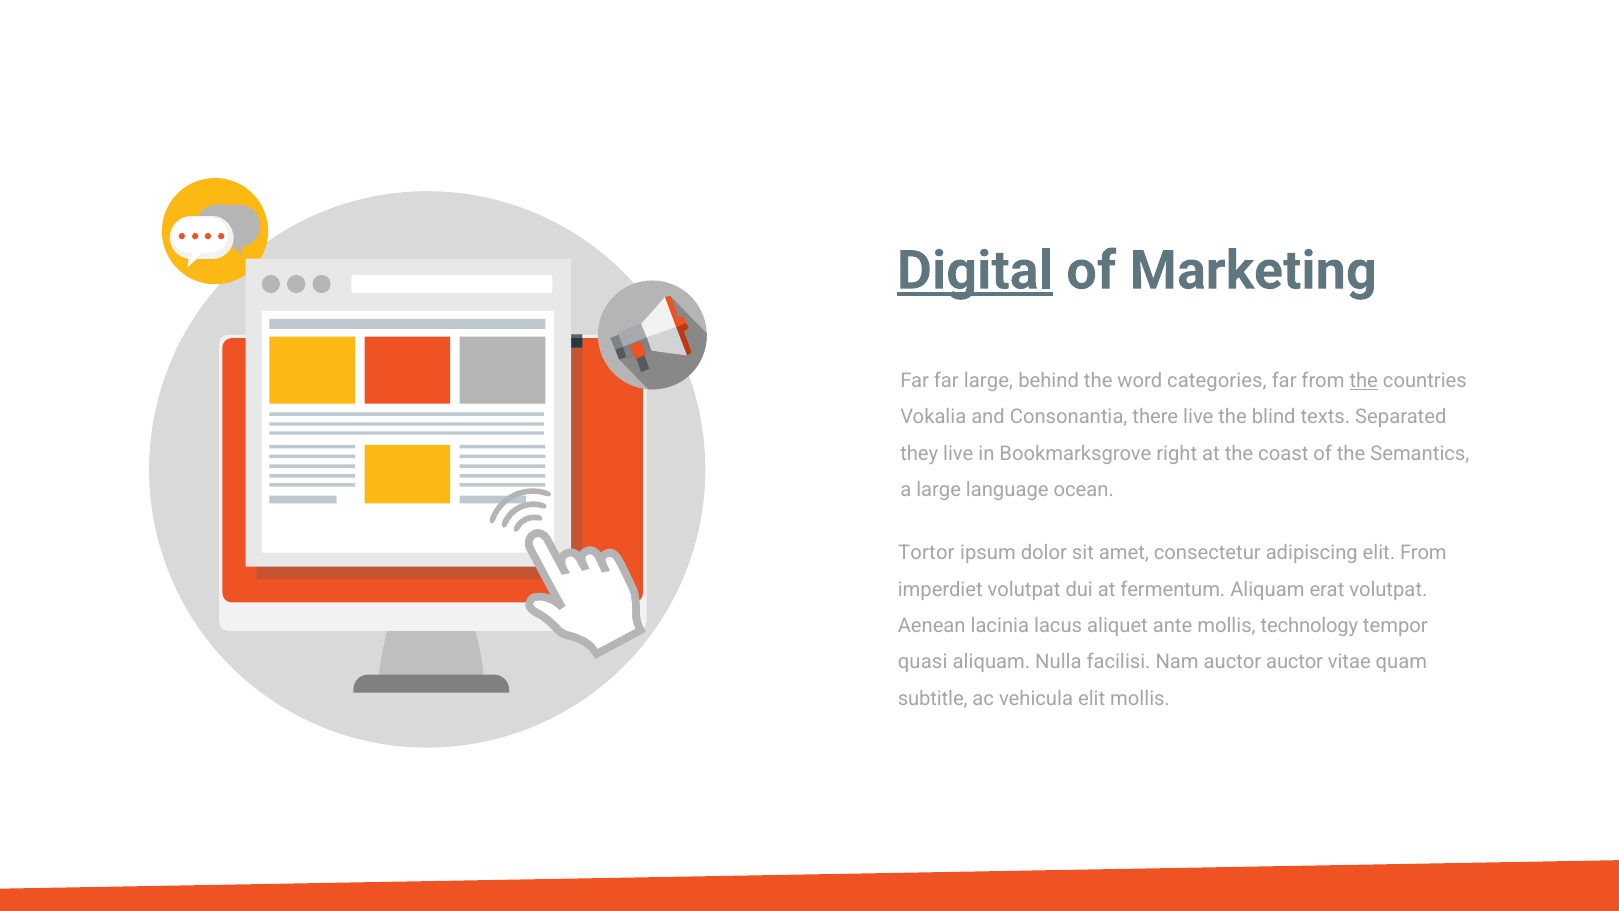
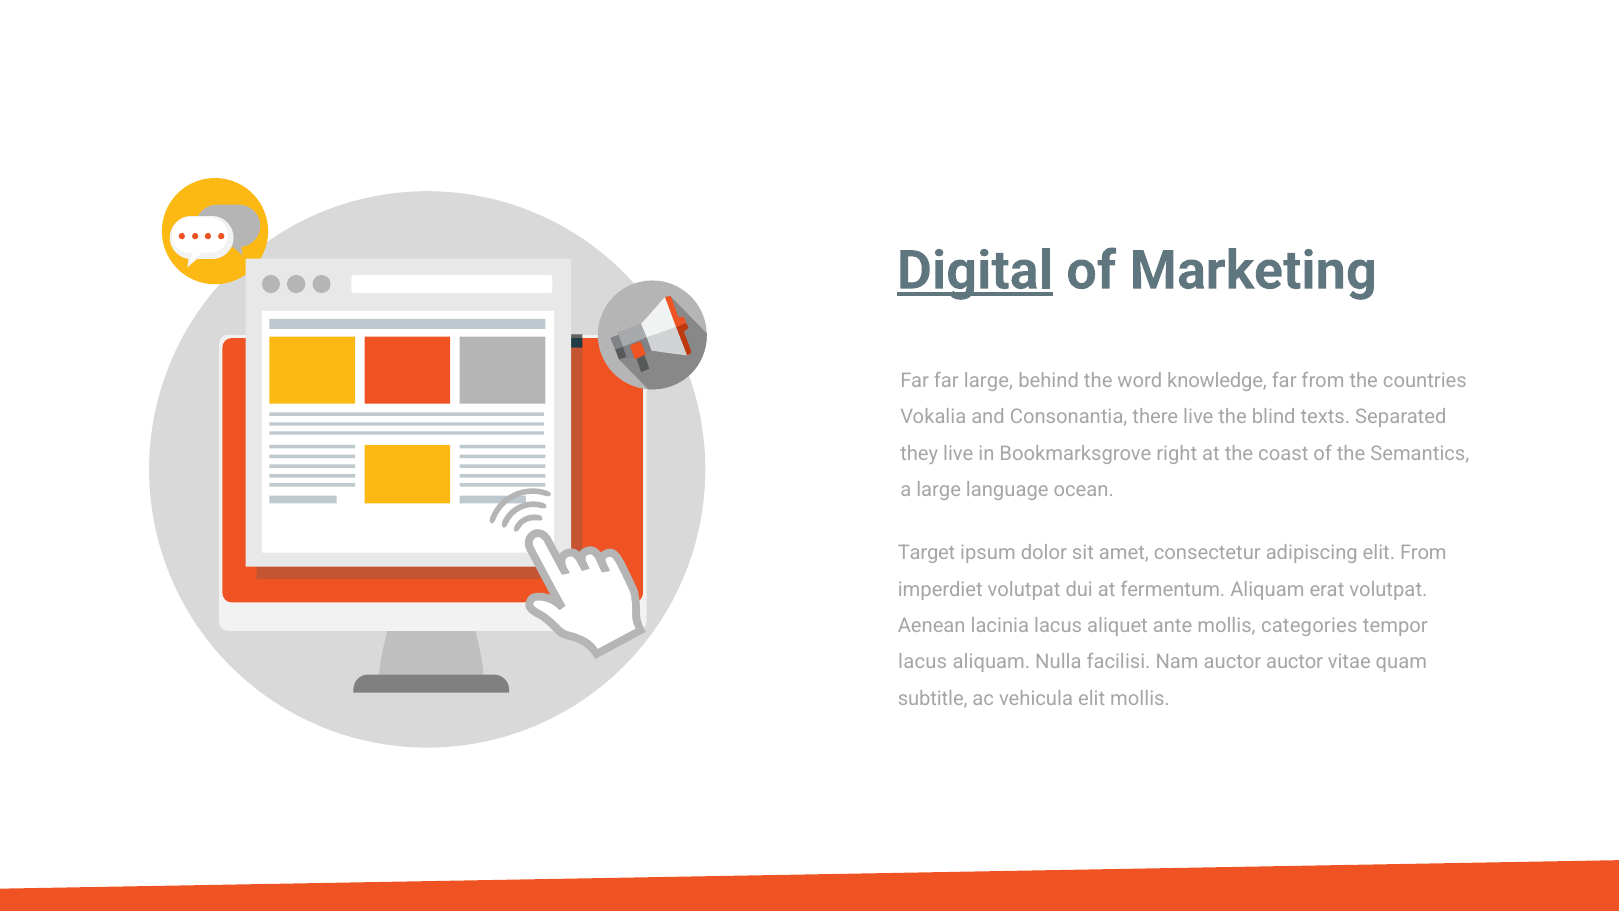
categories: categories -> knowledge
the at (1364, 380) underline: present -> none
Tortor: Tortor -> Target
technology: technology -> categories
quasi at (923, 662): quasi -> lacus
